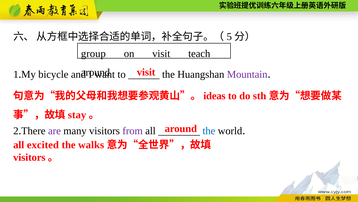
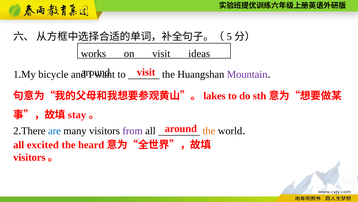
group: group -> works
teach: teach -> ideas
ideas: ideas -> lakes
are colour: purple -> blue
the at (209, 131) colour: blue -> orange
walks: walks -> heard
